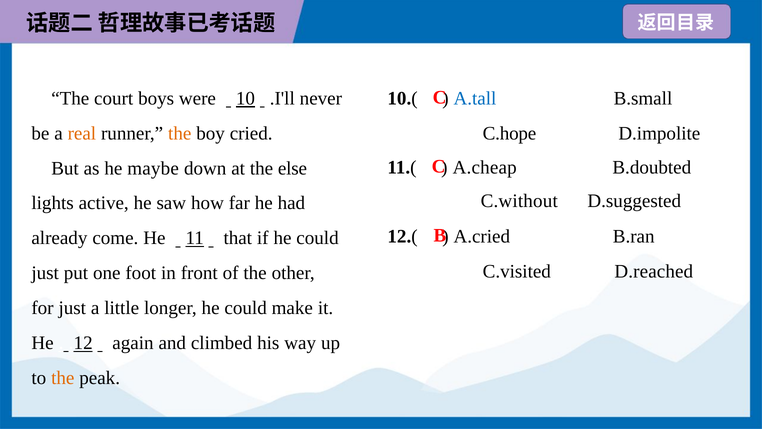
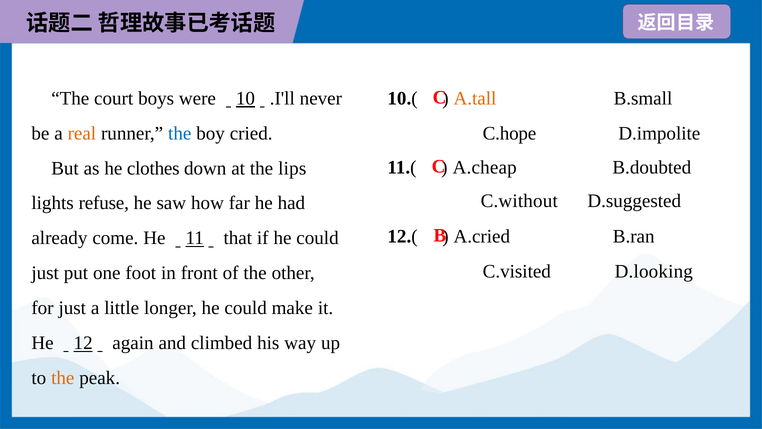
A.tall colour: blue -> orange
the at (180, 133) colour: orange -> blue
maybe: maybe -> clothes
else: else -> lips
active: active -> refuse
D.reached: D.reached -> D.looking
